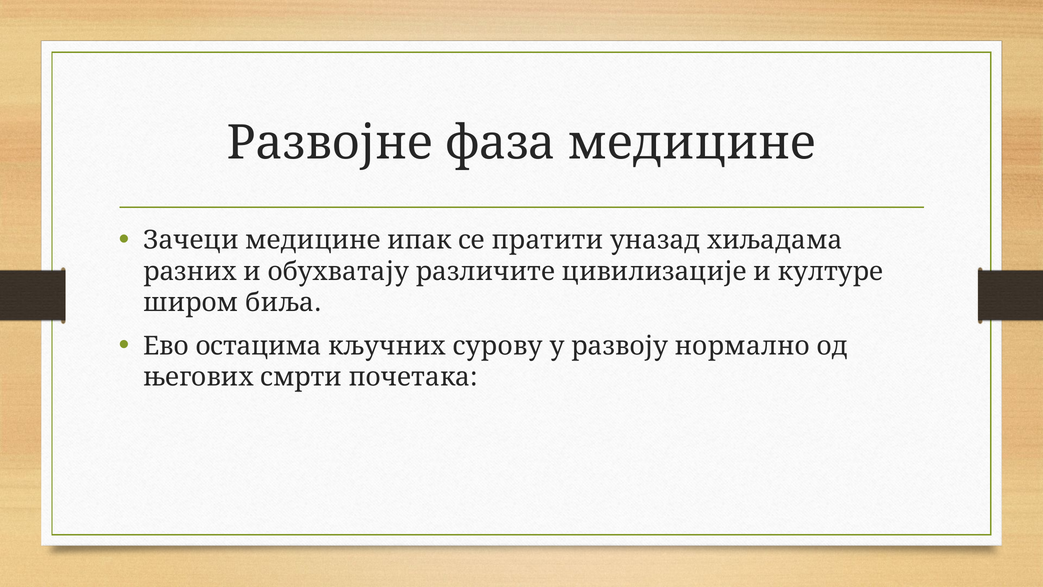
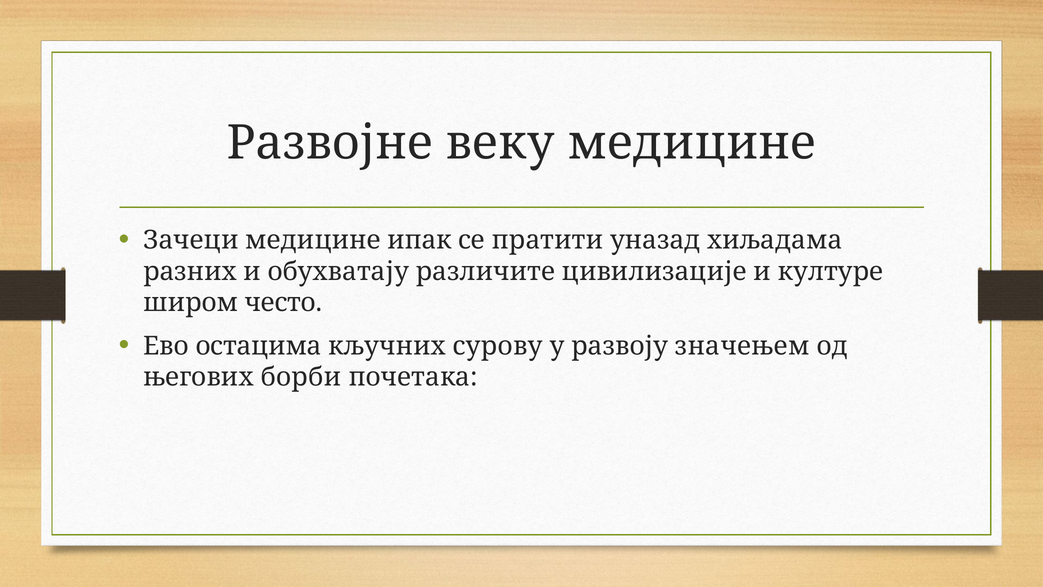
фаза: фаза -> веку
биља: биља -> често
нормално: нормално -> значењем
смрти: смрти -> борби
